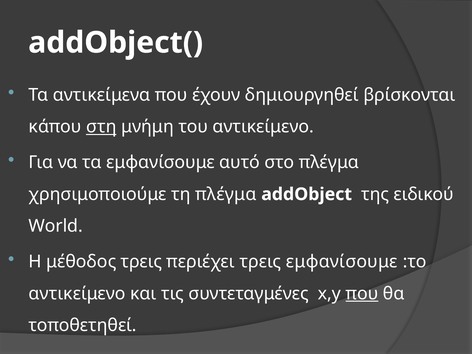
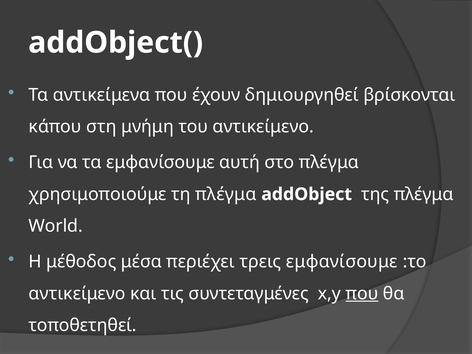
στη underline: present -> none
αυτό: αυτό -> αυτή
της ειδικού: ειδικού -> πλέγμα
μέθοδος τρεις: τρεις -> μέσα
